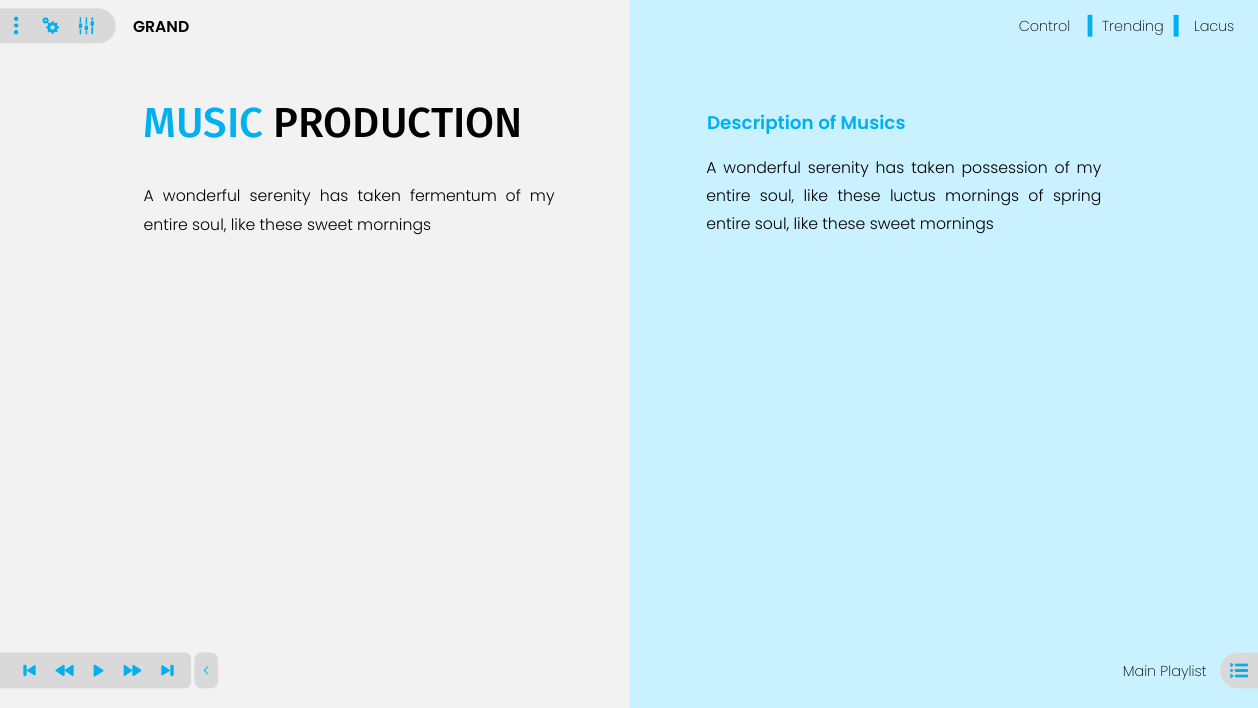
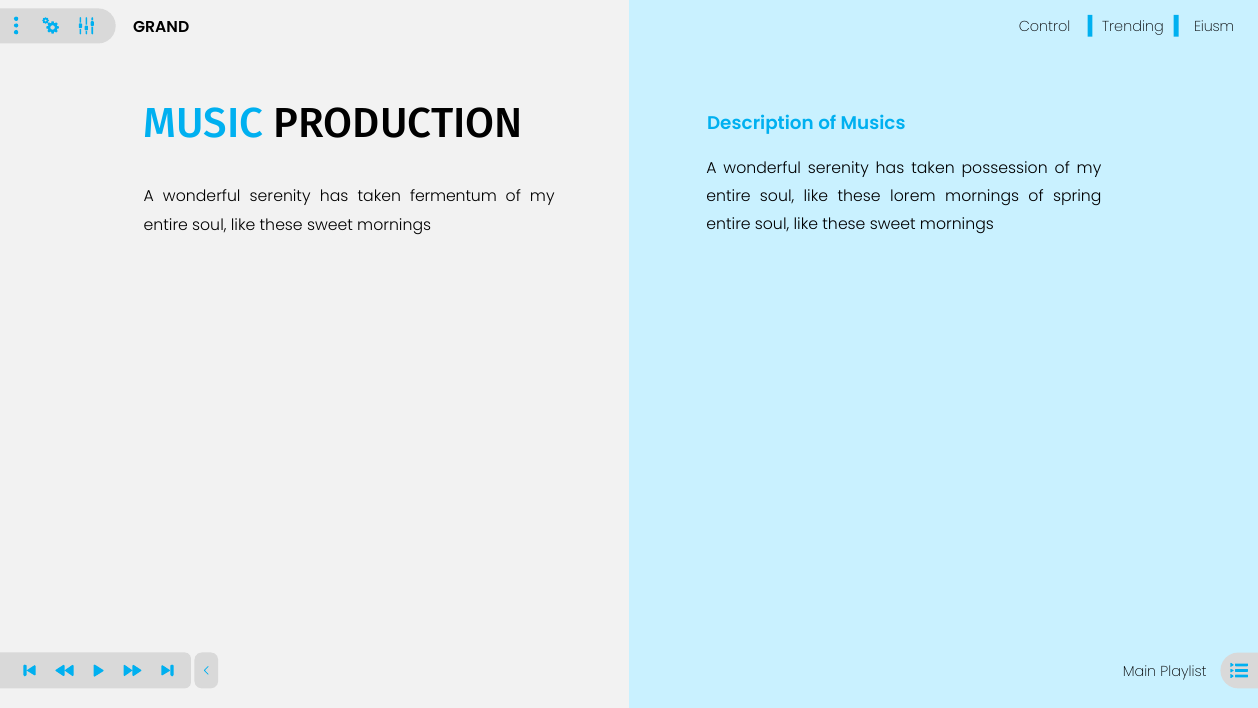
Lacus: Lacus -> Eiusm
luctus: luctus -> lorem
